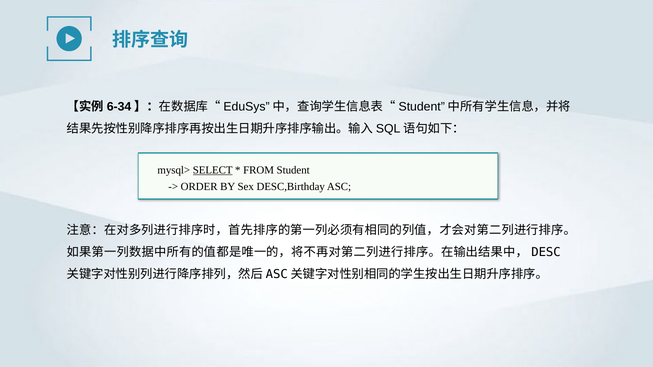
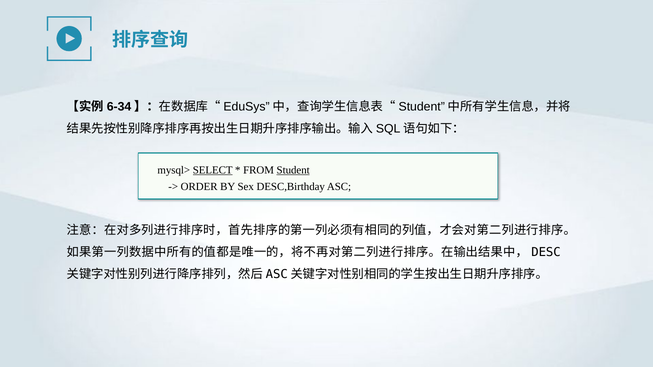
Student underline: none -> present
